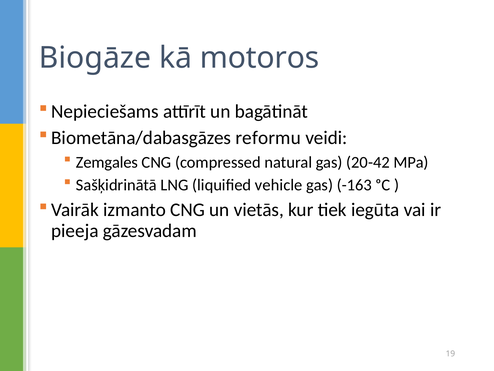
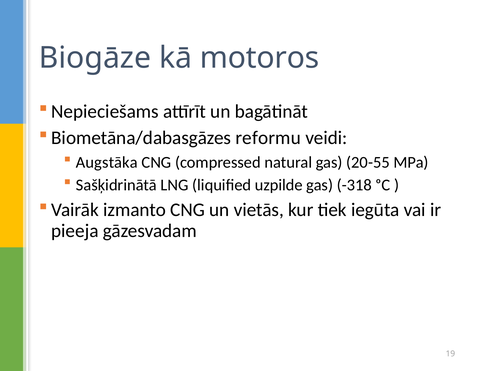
Zemgales: Zemgales -> Augstāka
20-42: 20-42 -> 20-55
vehicle: vehicle -> uzpilde
-163: -163 -> -318
